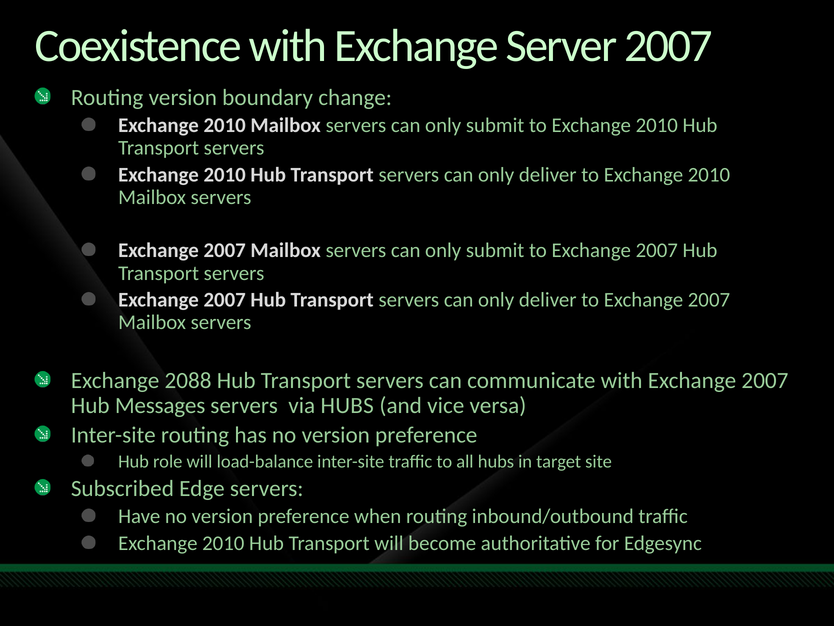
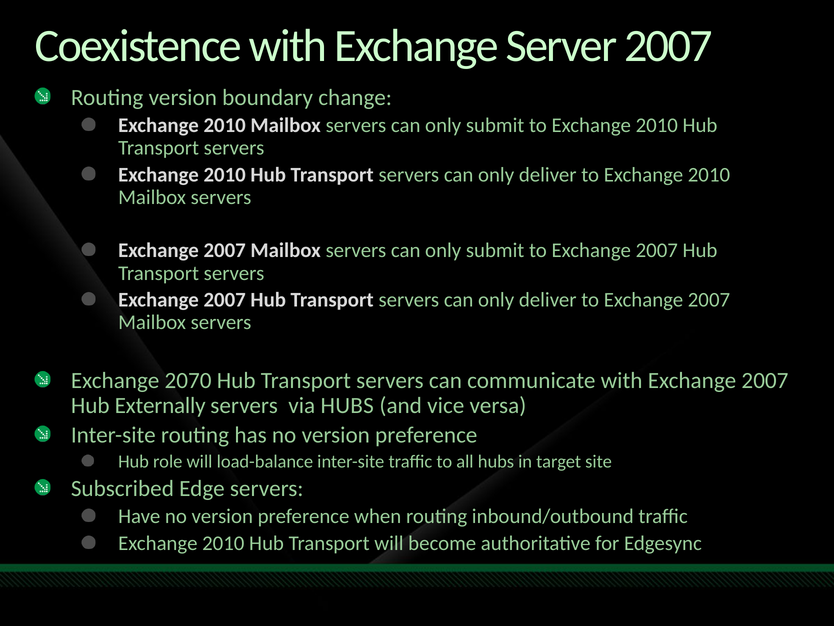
2088: 2088 -> 2070
Messages: Messages -> Externally
